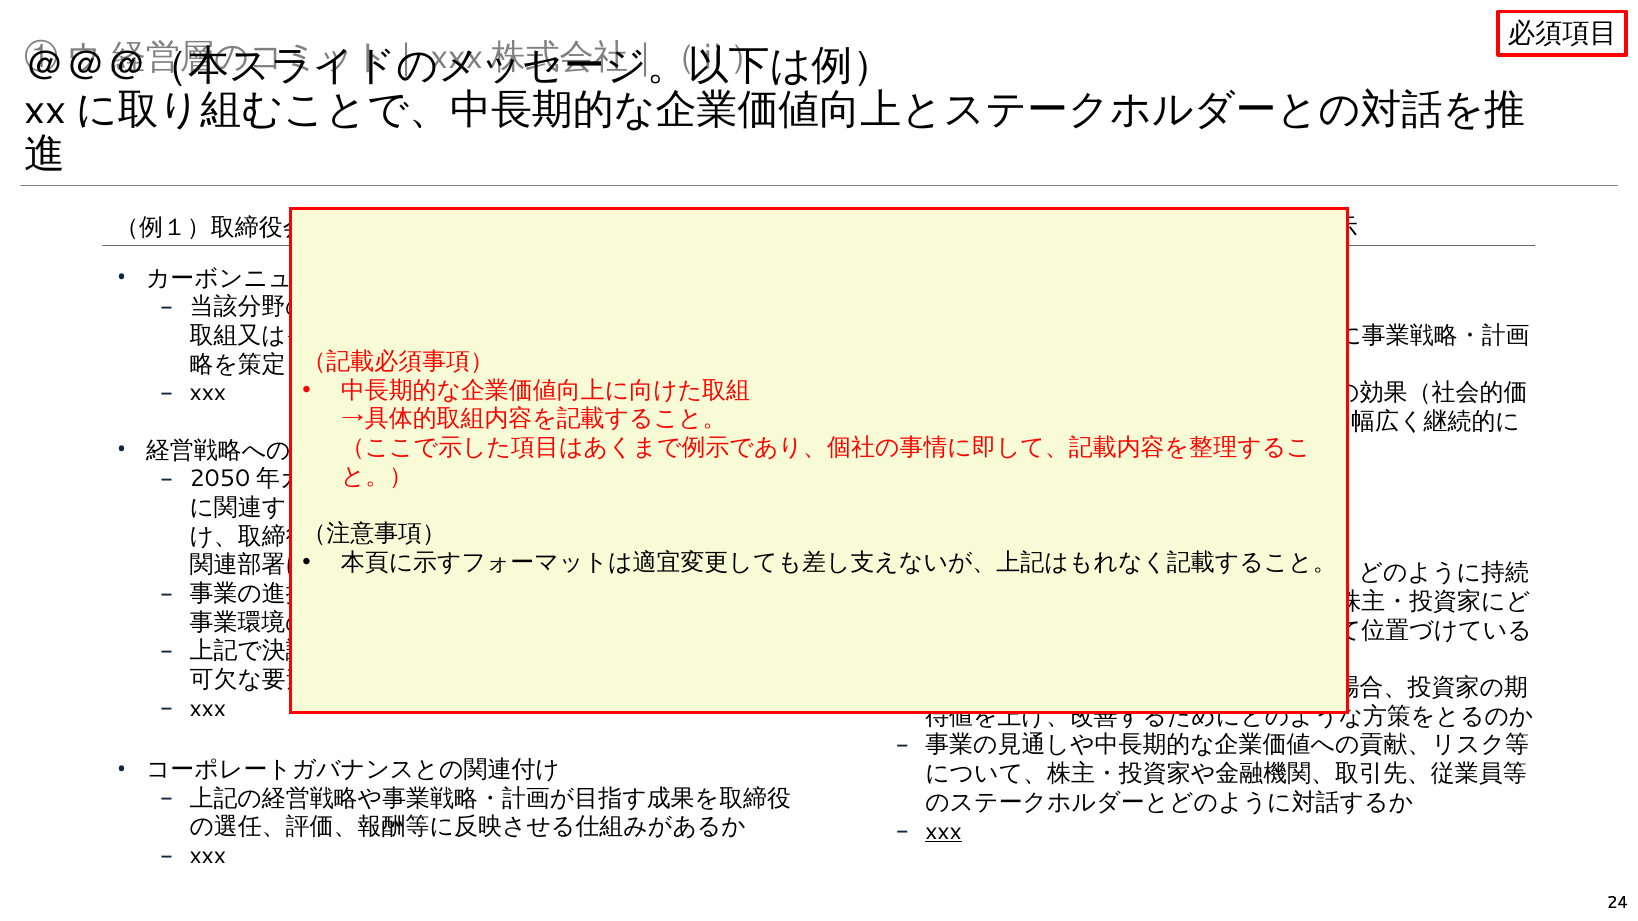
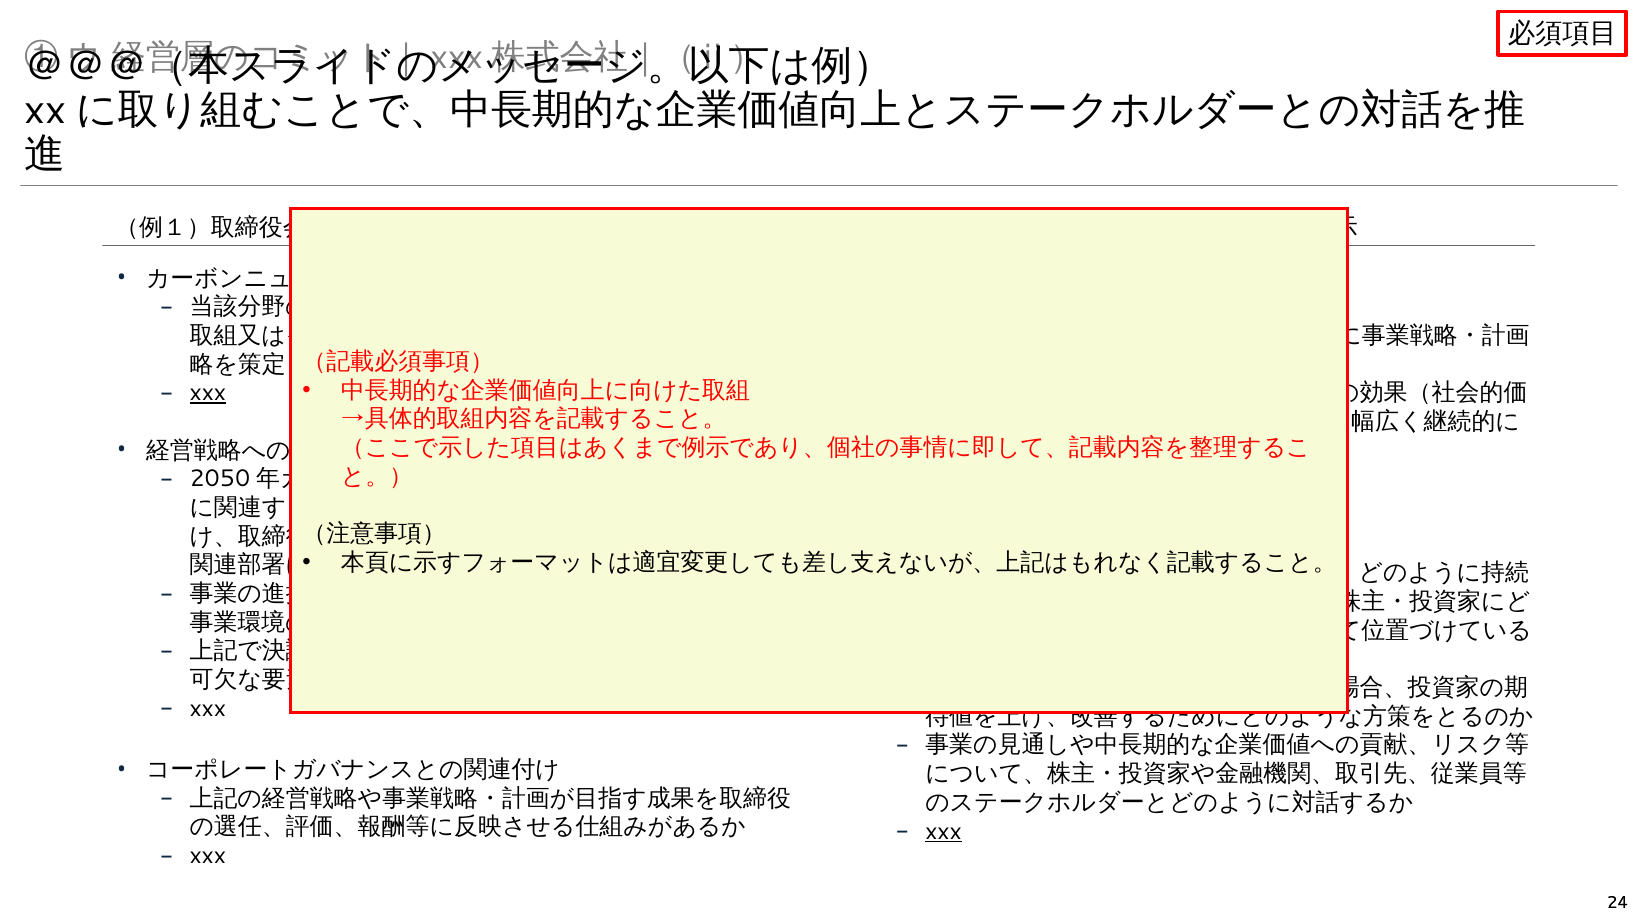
xxx at (208, 393) underline: none -> present
